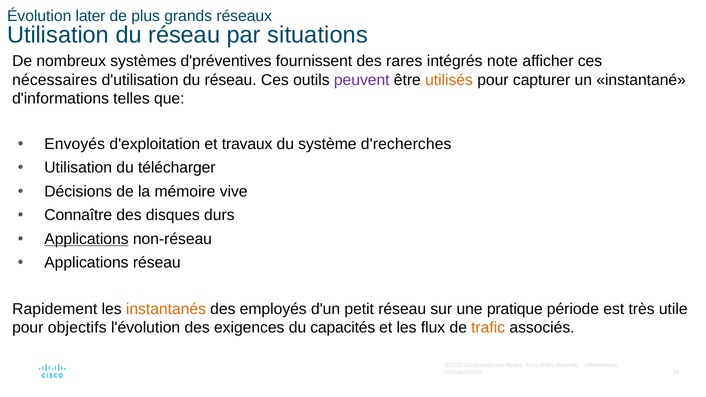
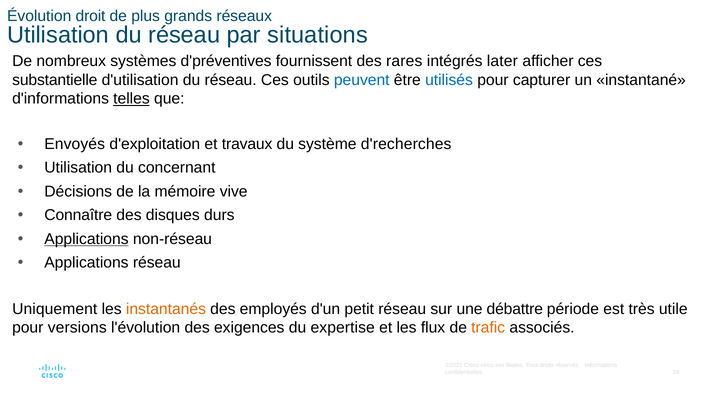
later: later -> droit
note: note -> later
nécessaires: nécessaires -> substantielle
peuvent colour: purple -> blue
utilisés colour: orange -> blue
telles underline: none -> present
télécharger: télécharger -> concernant
Rapidement: Rapidement -> Uniquement
pratique: pratique -> débattre
objectifs: objectifs -> versions
capacités: capacités -> expertise
